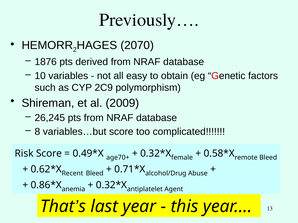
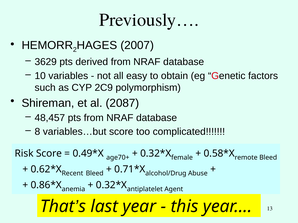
2070: 2070 -> 2007
1876: 1876 -> 3629
2009: 2009 -> 2087
26,245: 26,245 -> 48,457
